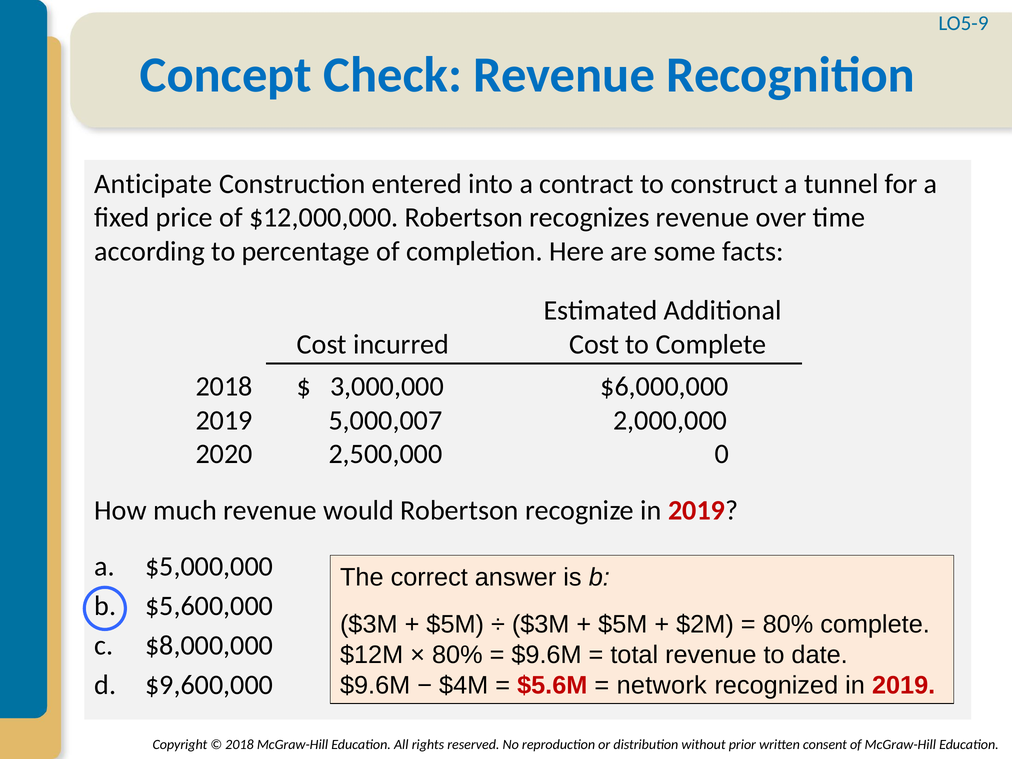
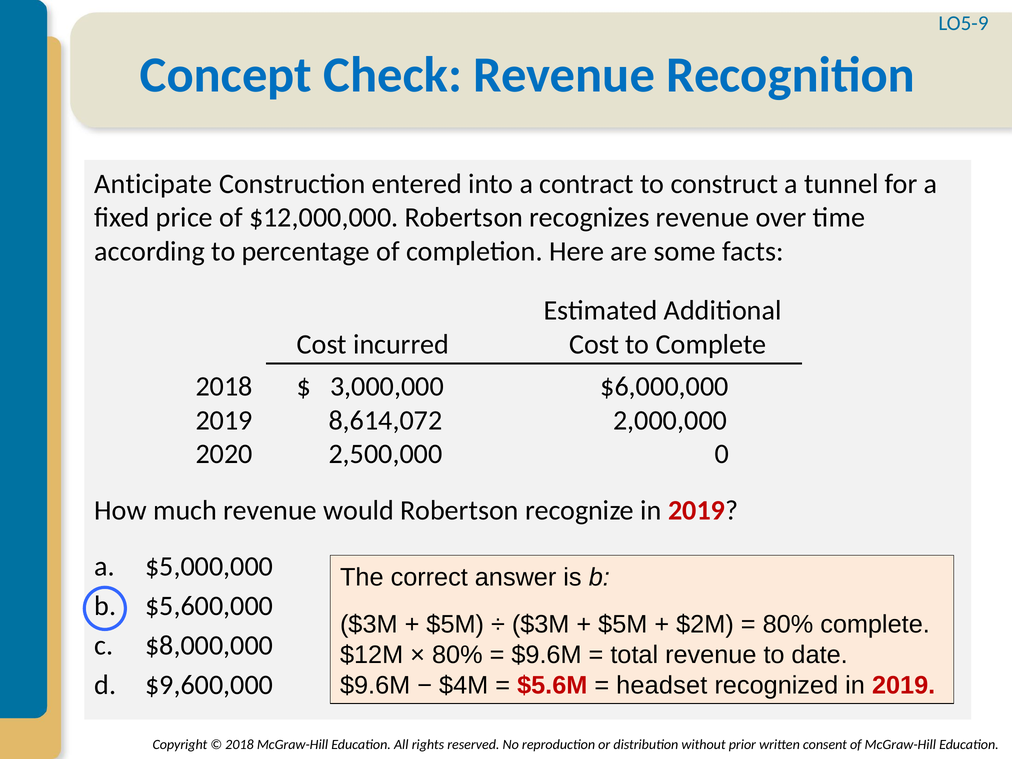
5,000,007: 5,000,007 -> 8,614,072
network: network -> headset
